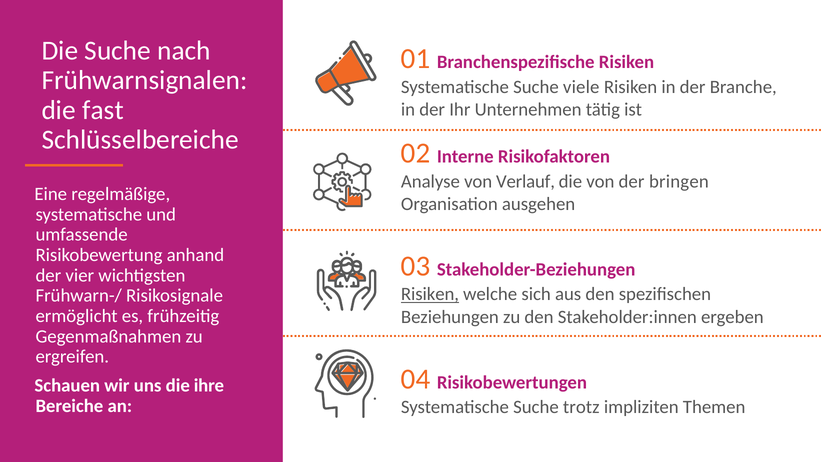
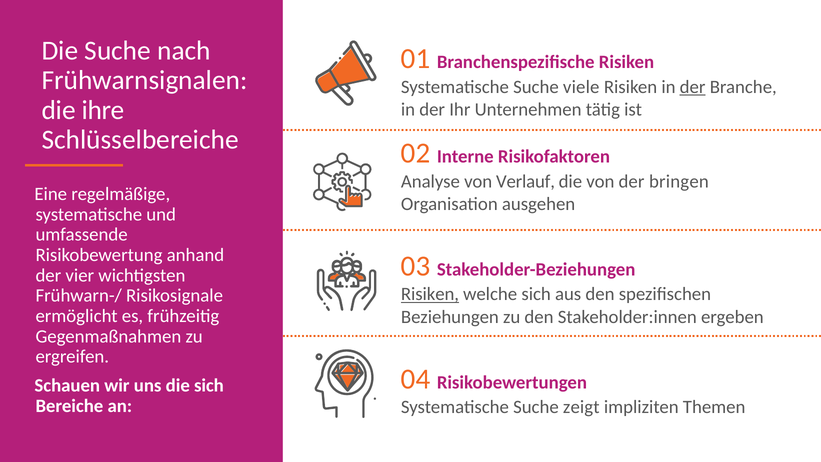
der at (693, 87) underline: none -> present
fast: fast -> ihre
die ihre: ihre -> sich
trotz: trotz -> zeigt
